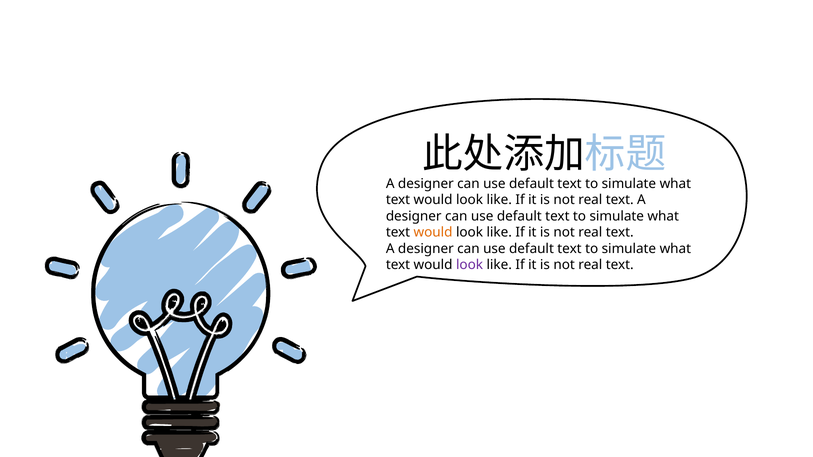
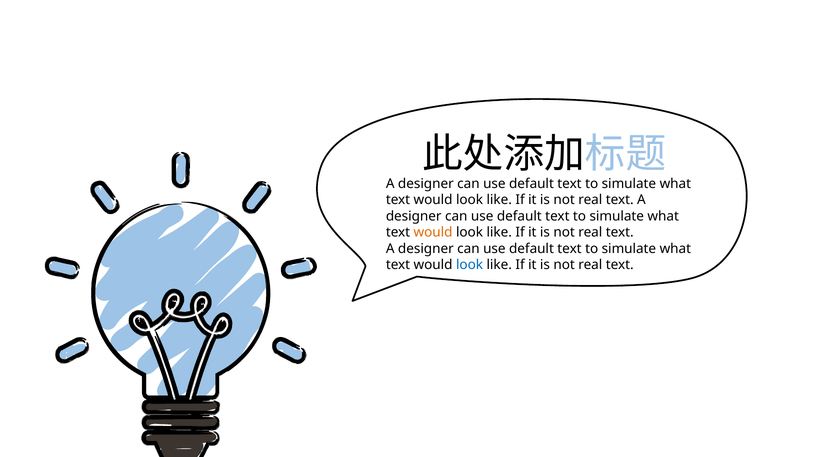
look at (470, 265) colour: purple -> blue
